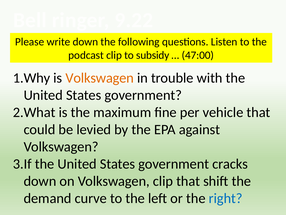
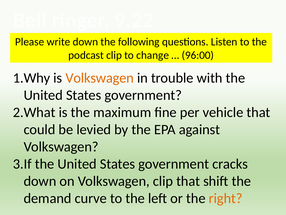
subsidy: subsidy -> change
47:00: 47:00 -> 96:00
right colour: blue -> orange
